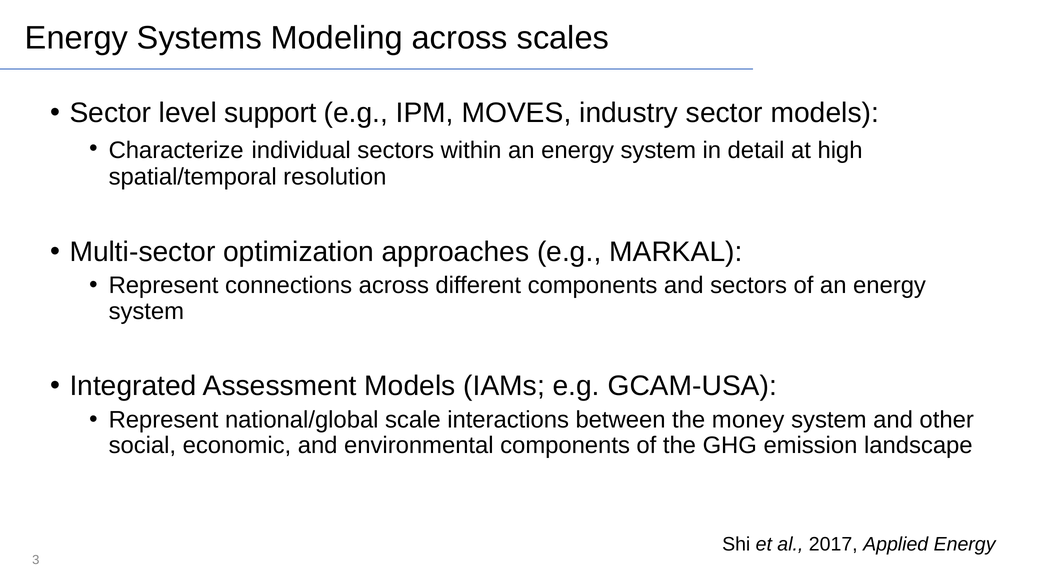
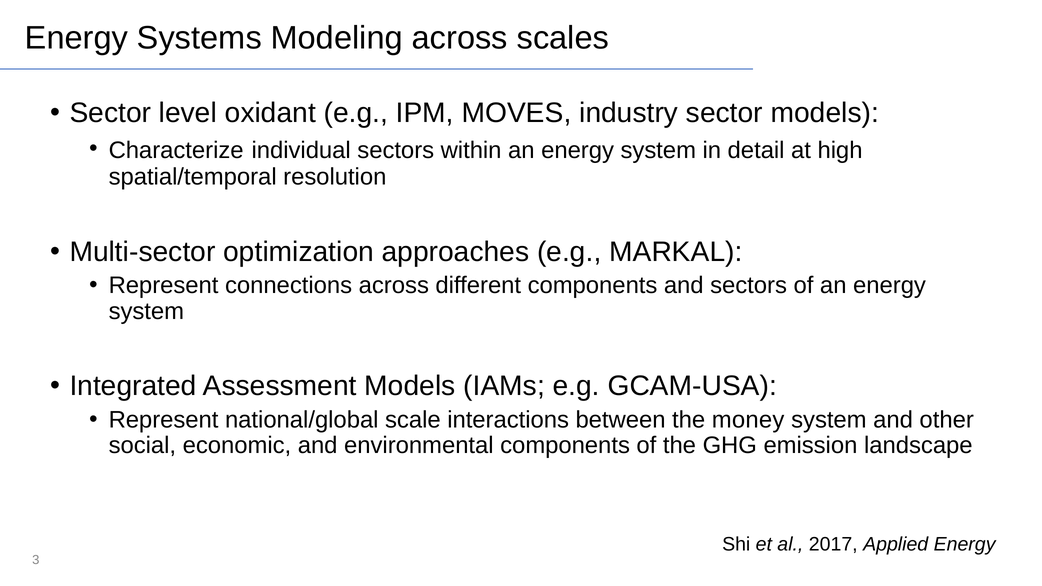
support: support -> oxidant
